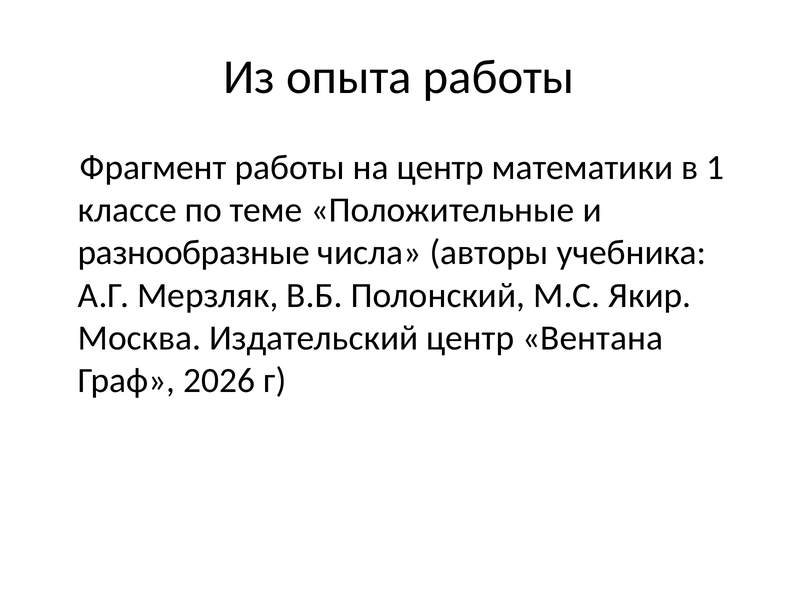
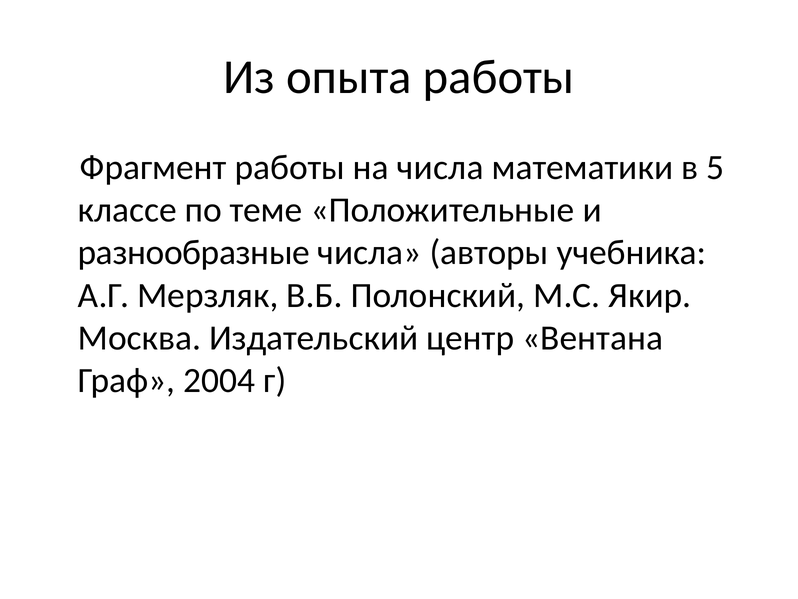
на центр: центр -> числа
1: 1 -> 5
2026: 2026 -> 2004
